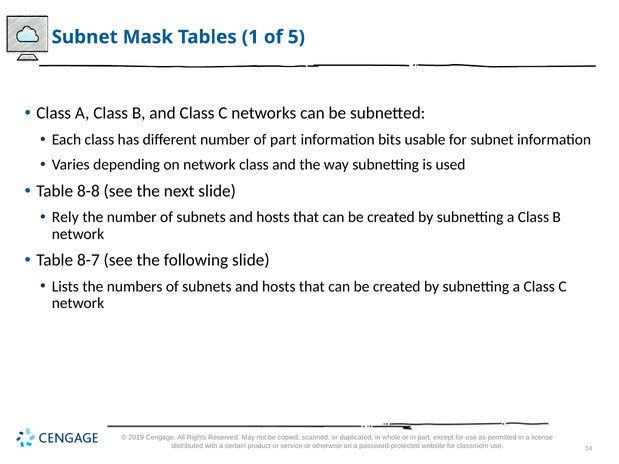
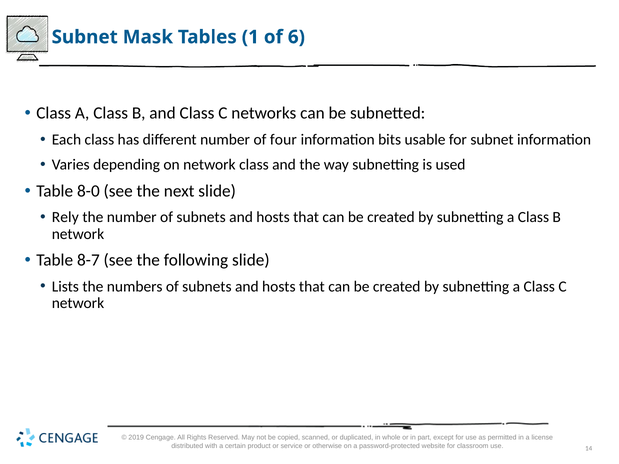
5: 5 -> 6
of part: part -> four
8-8: 8-8 -> 8-0
